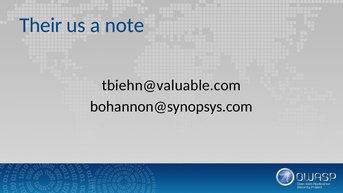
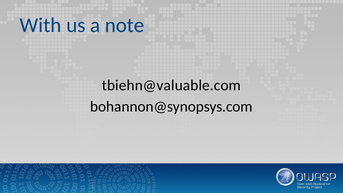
Their: Their -> With
